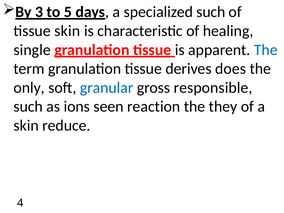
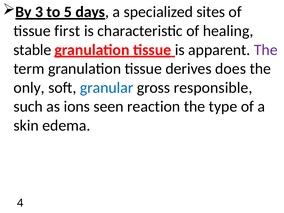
specialized such: such -> sites
tissue skin: skin -> first
single: single -> stable
The at (266, 50) colour: blue -> purple
they: they -> type
reduce: reduce -> edema
